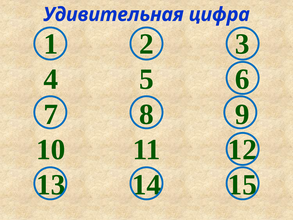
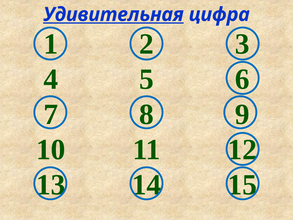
Удивительная underline: none -> present
